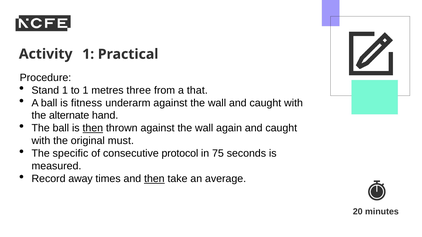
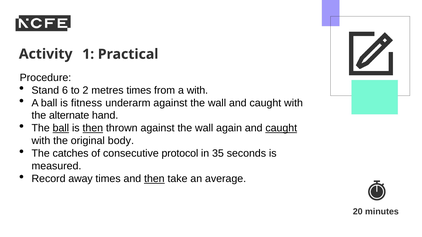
Stand 1: 1 -> 6
to 1: 1 -> 2
metres three: three -> times
a that: that -> with
ball at (61, 128) underline: none -> present
caught at (281, 128) underline: none -> present
must: must -> body
specific: specific -> catches
75: 75 -> 35
